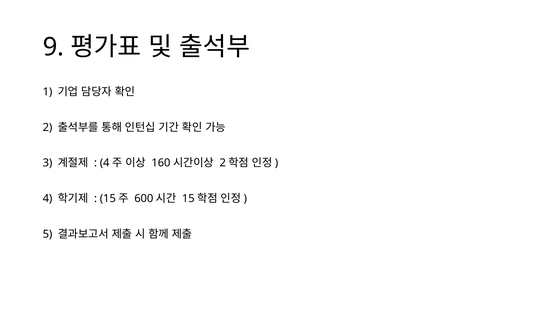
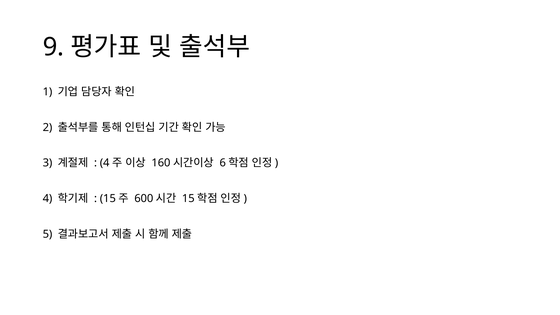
2 at (223, 163): 2 -> 6
